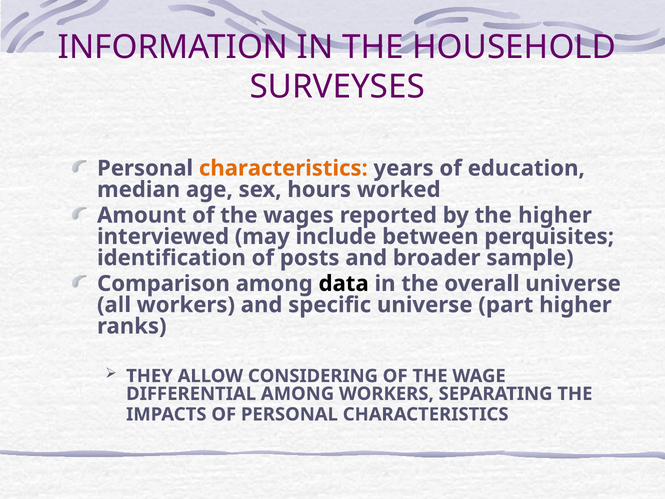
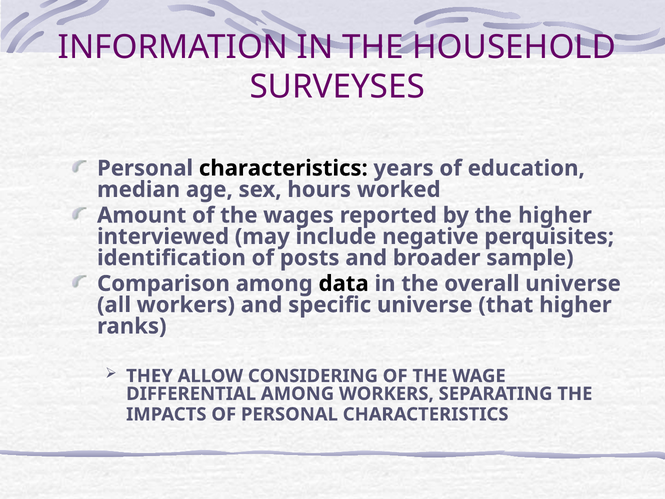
characteristics at (283, 168) colour: orange -> black
between: between -> negative
part: part -> that
